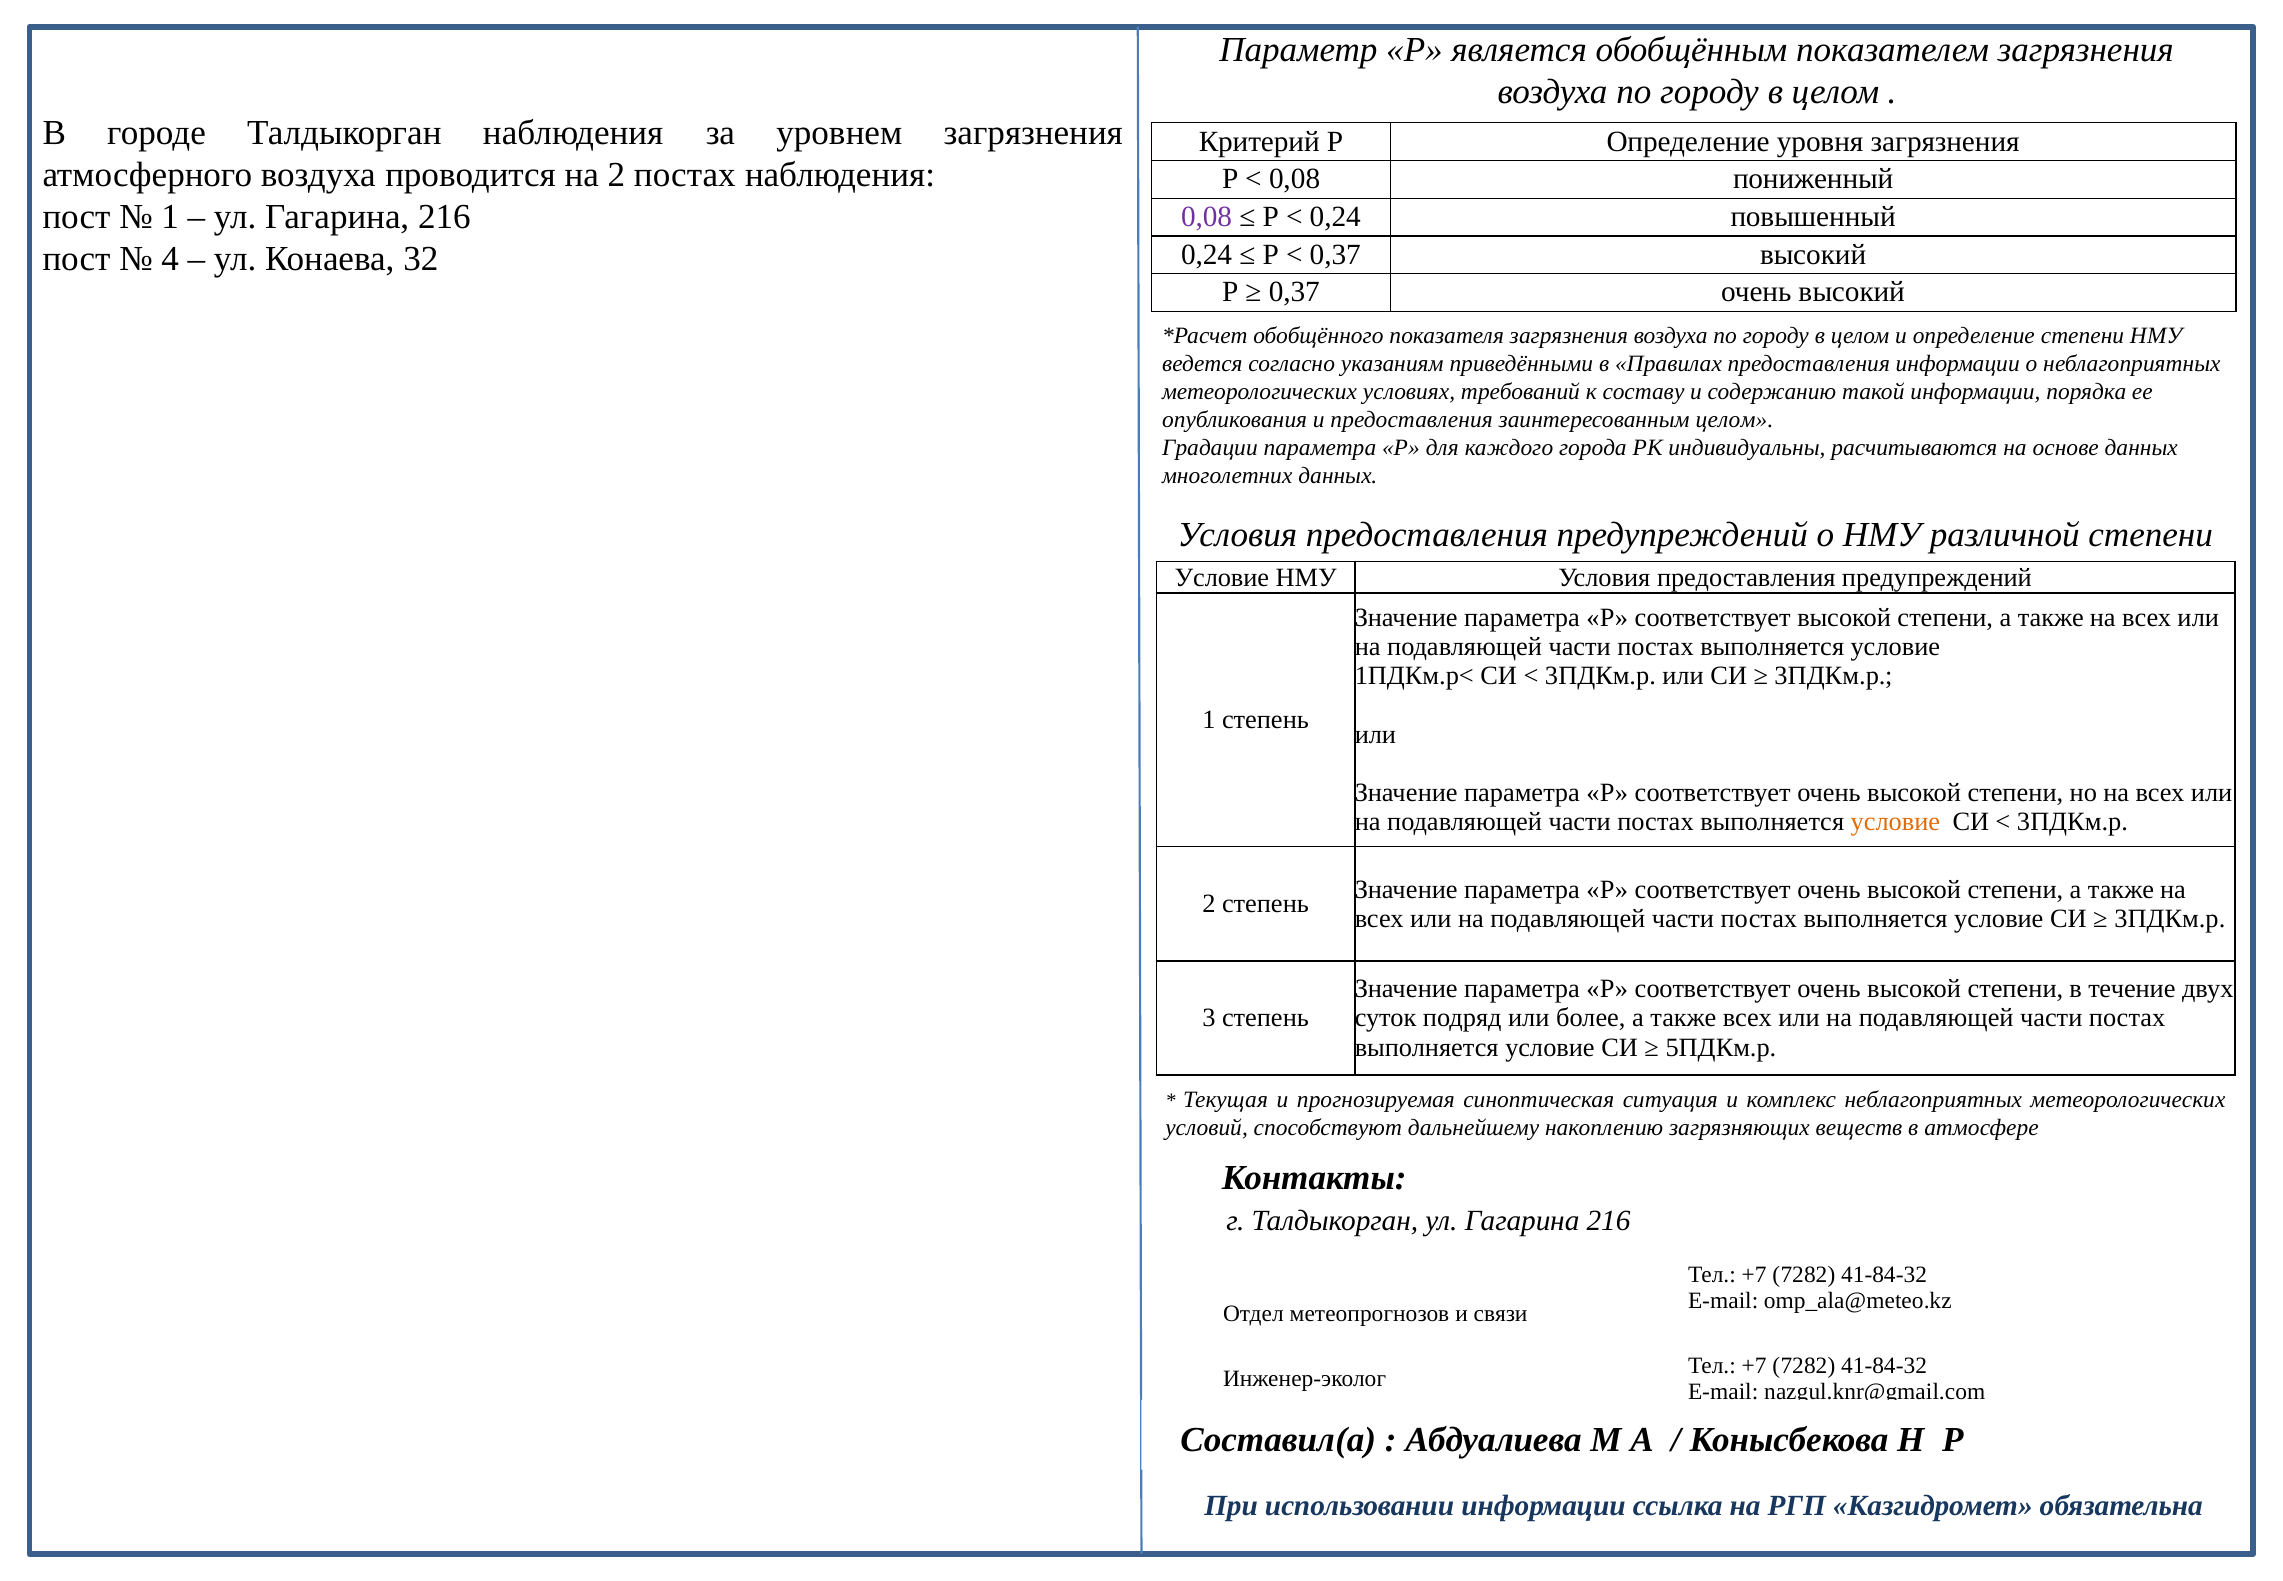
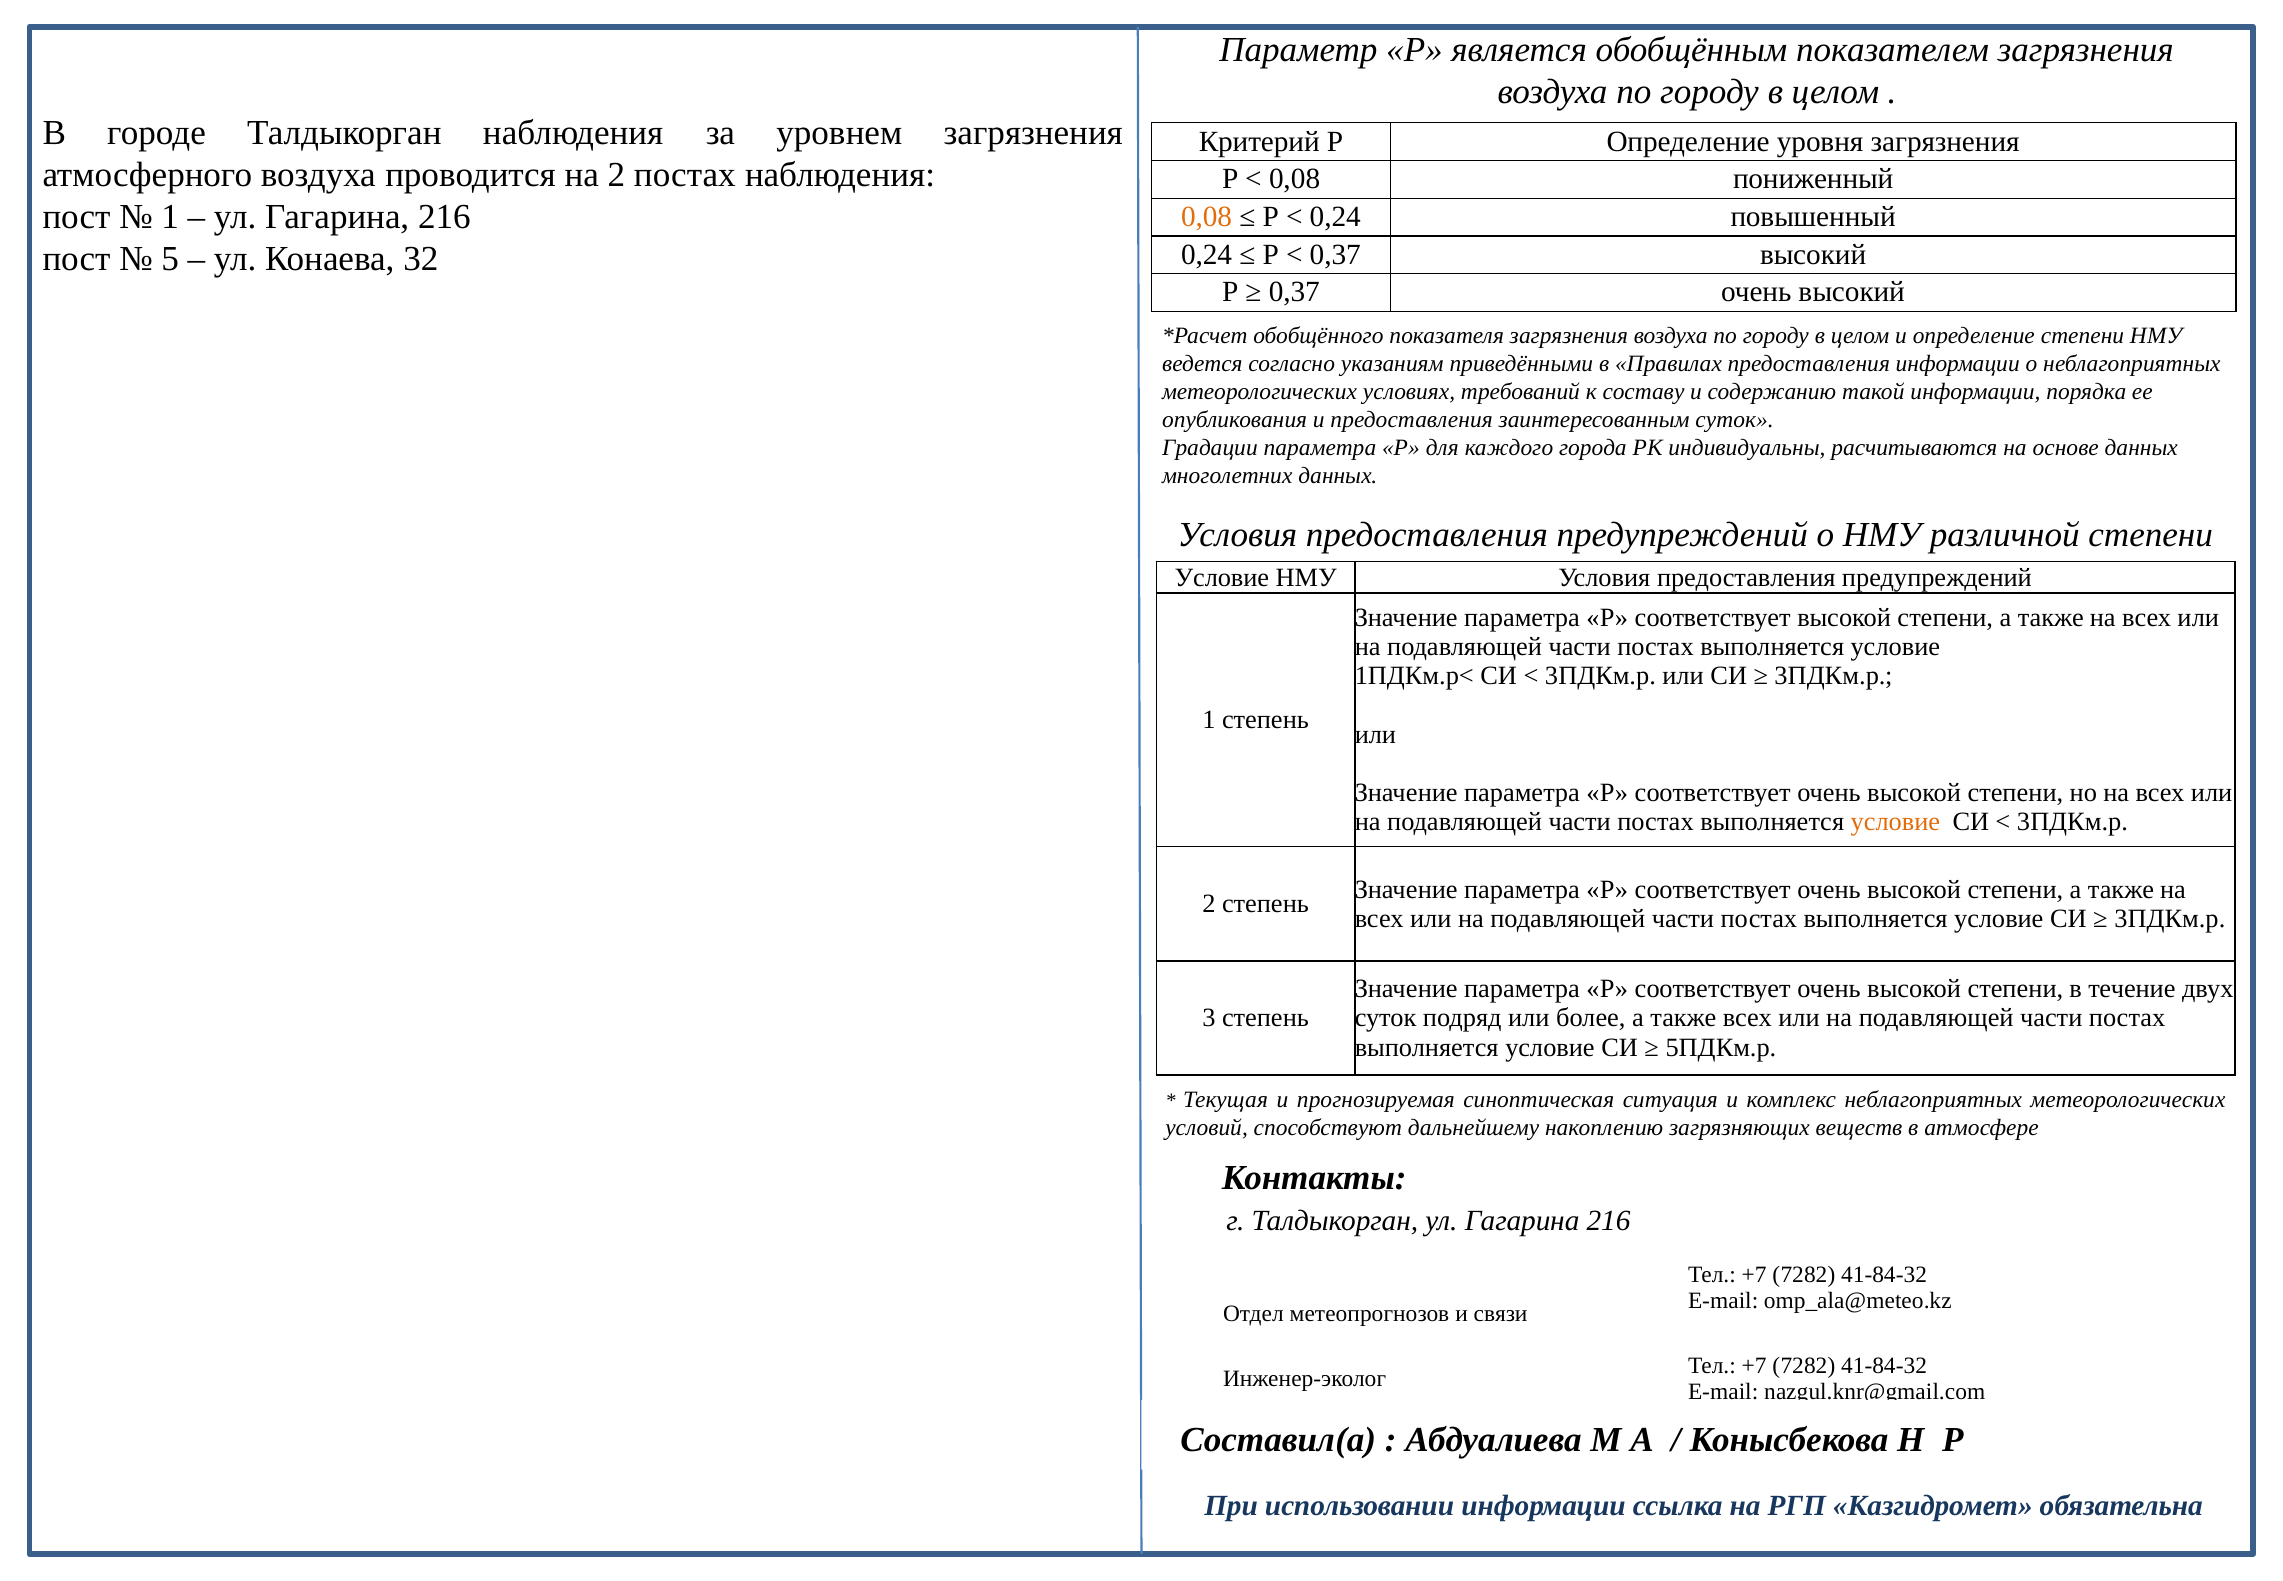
0,08 at (1207, 217) colour: purple -> orange
4: 4 -> 5
заинтересованным целом: целом -> суток
